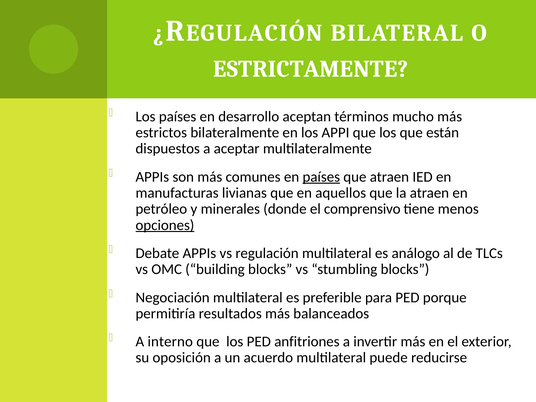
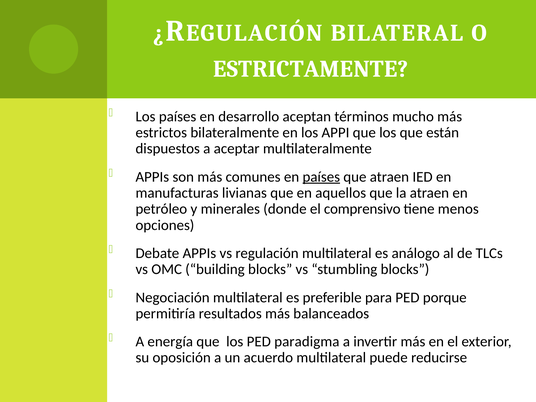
opciones underline: present -> none
interno: interno -> energía
anfitriones: anfitriones -> paradigma
